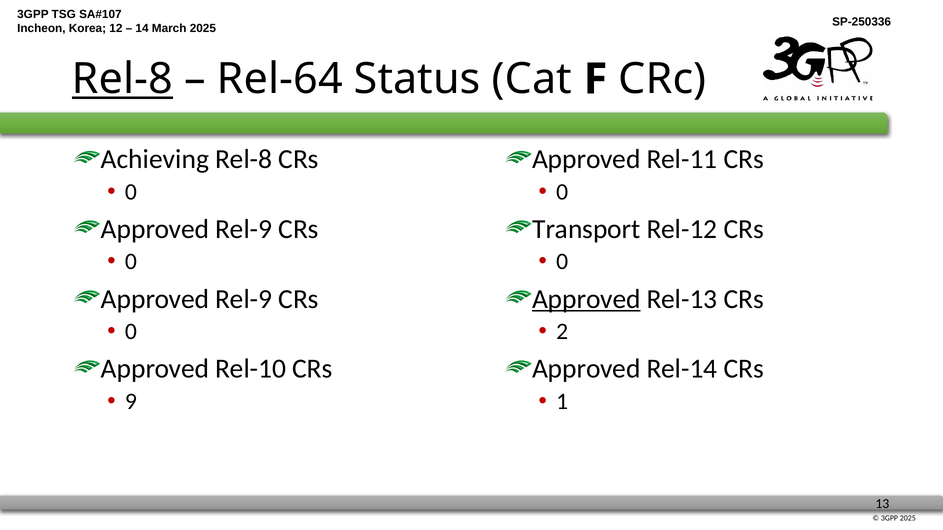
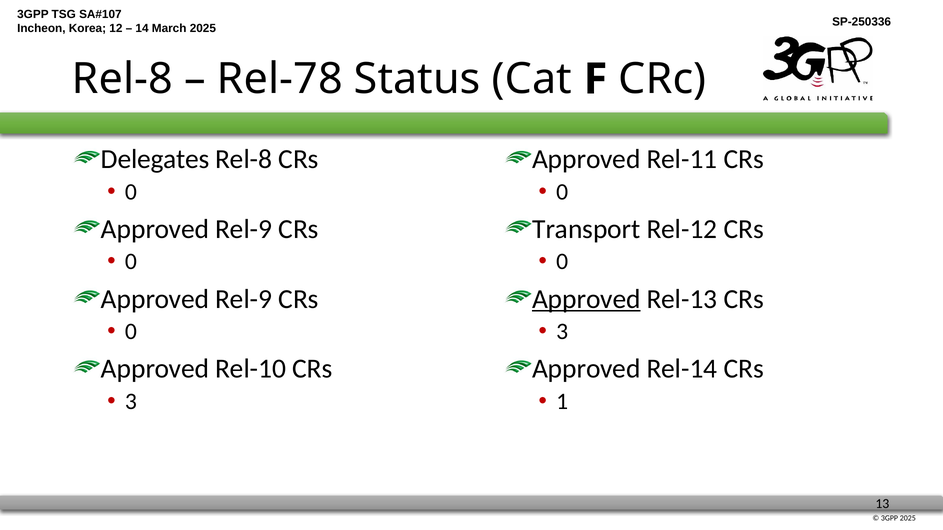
Rel-8 at (122, 79) underline: present -> none
Rel-64: Rel-64 -> Rel-78
Achieving: Achieving -> Delegates
2 at (562, 332): 2 -> 3
9 at (131, 402): 9 -> 3
